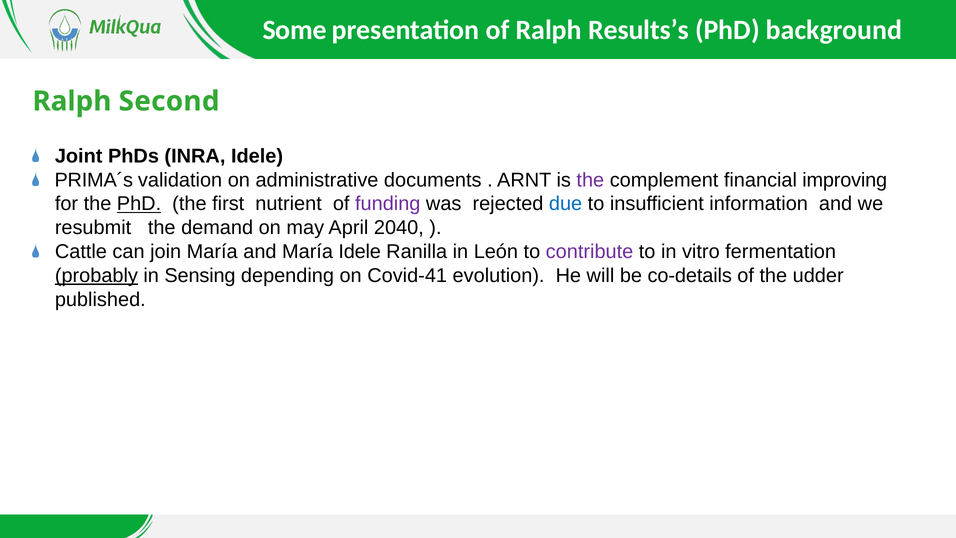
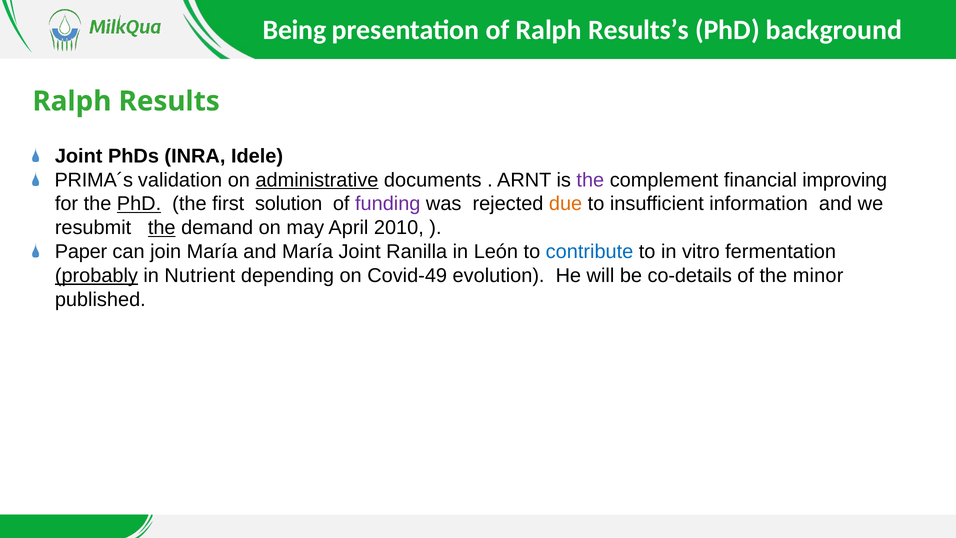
Some: Some -> Being
Second: Second -> Results
administrative underline: none -> present
nutrient: nutrient -> solution
due colour: blue -> orange
the at (162, 228) underline: none -> present
2040: 2040 -> 2010
Cattle: Cattle -> Paper
María Idele: Idele -> Joint
contribute colour: purple -> blue
Sensing: Sensing -> Nutrient
Covid-41: Covid-41 -> Covid-49
udder: udder -> minor
